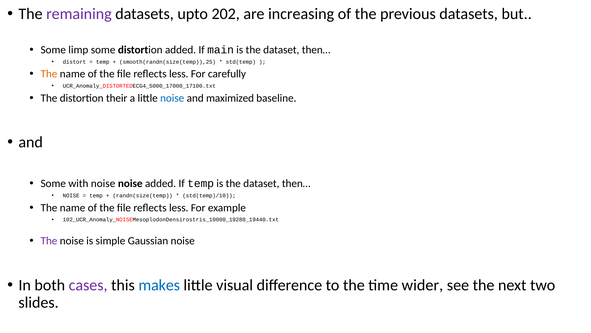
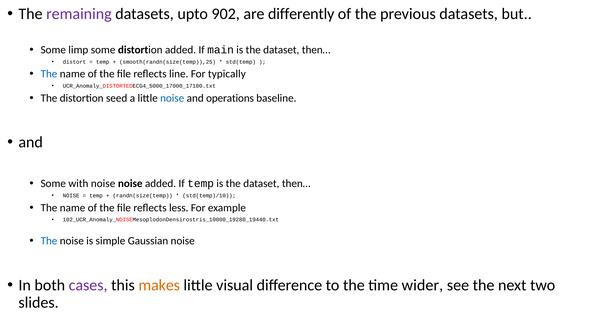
202: 202 -> 902
increasing: increasing -> differently
The at (49, 74) colour: orange -> blue
less at (179, 74): less -> line
carefully: carefully -> typically
their: their -> seed
maximized: maximized -> operations
The at (49, 241) colour: purple -> blue
makes colour: blue -> orange
